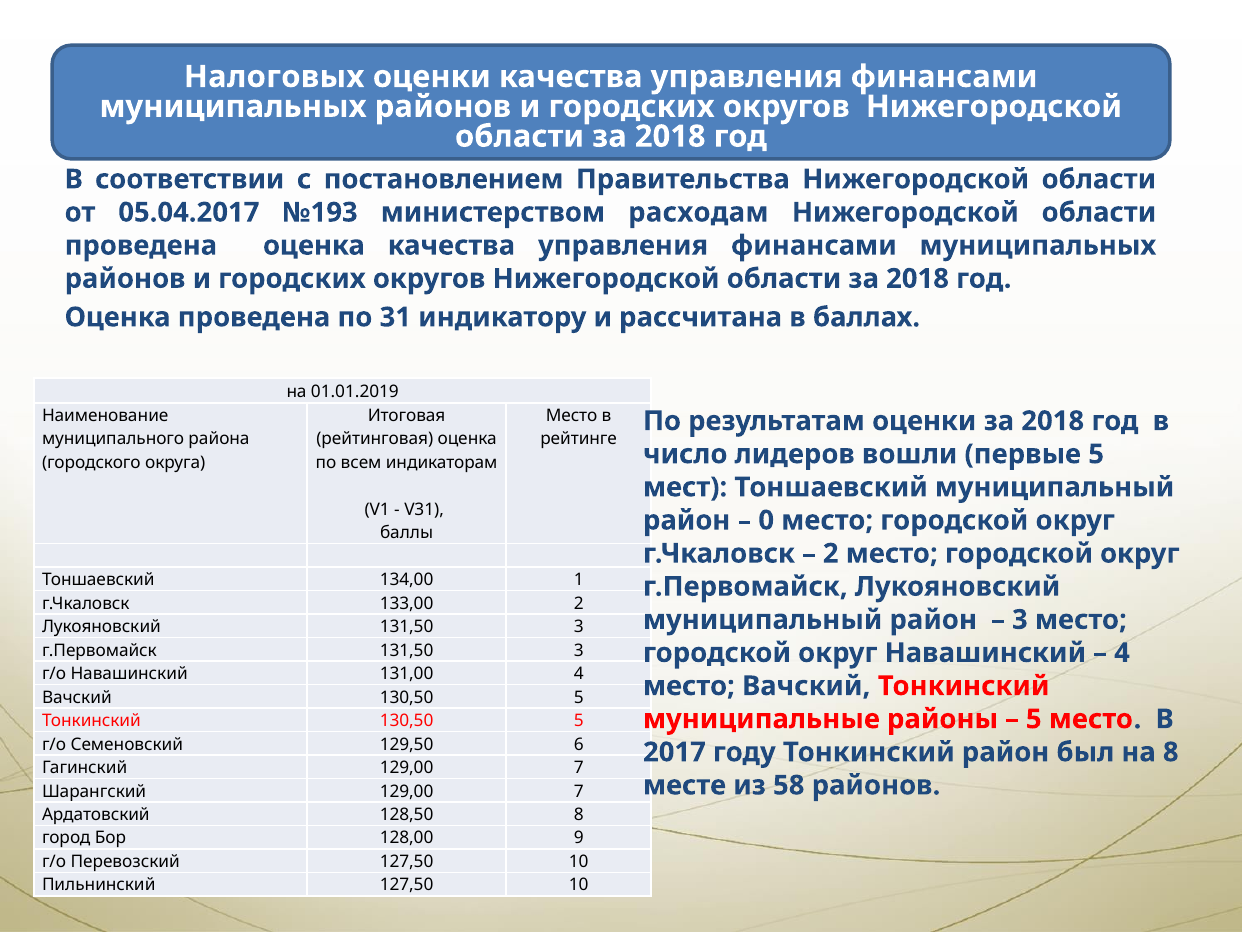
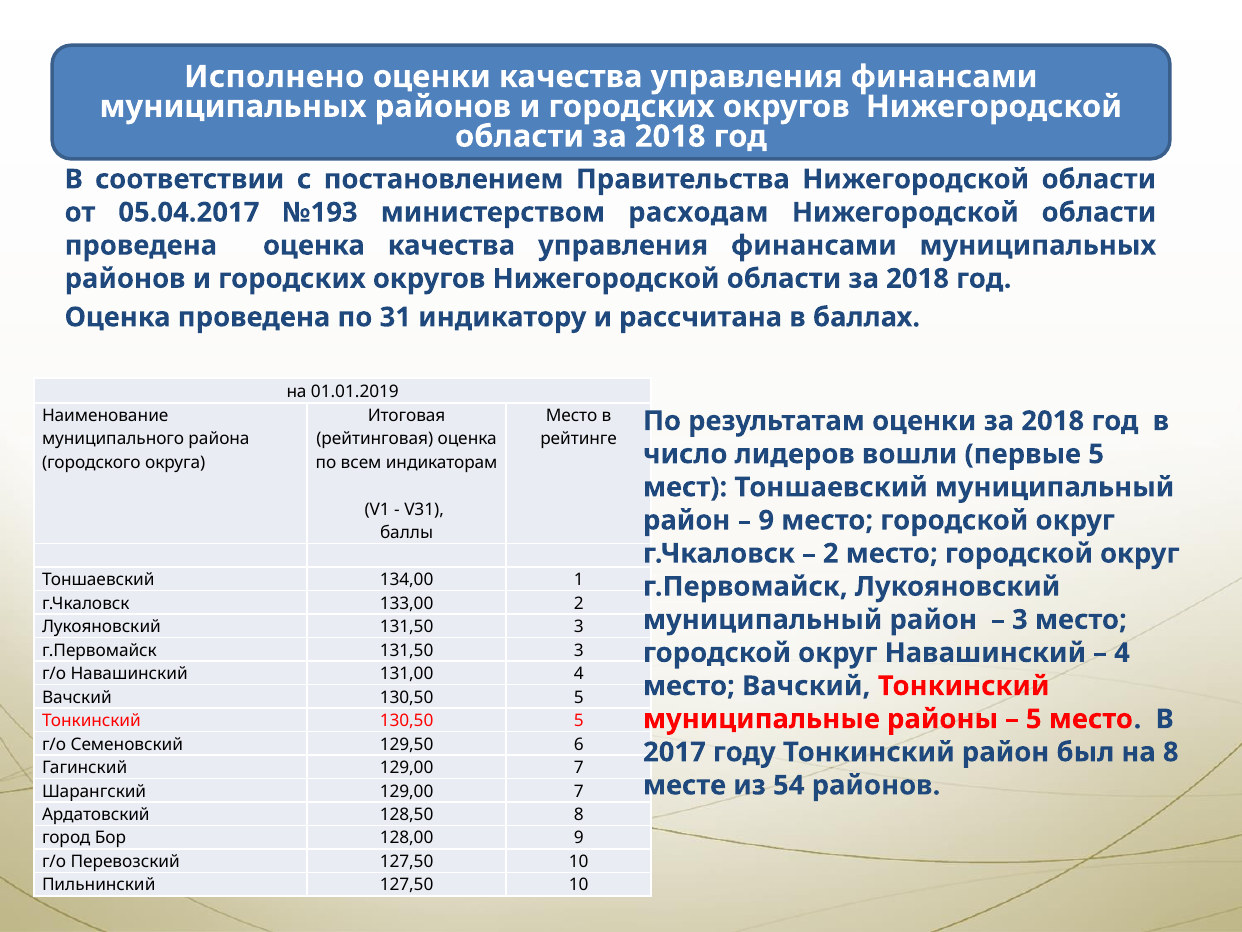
Налоговых: Налоговых -> Исполнено
0 at (766, 520): 0 -> 9
58: 58 -> 54
